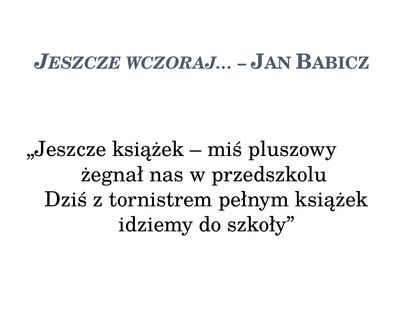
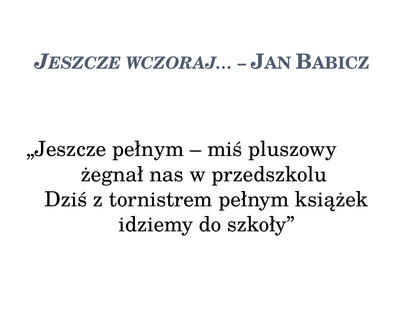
„Jeszcze książek: książek -> pełnym
